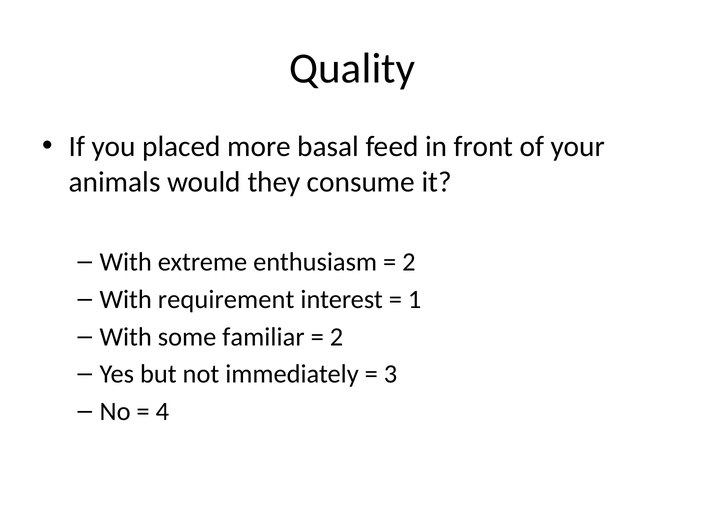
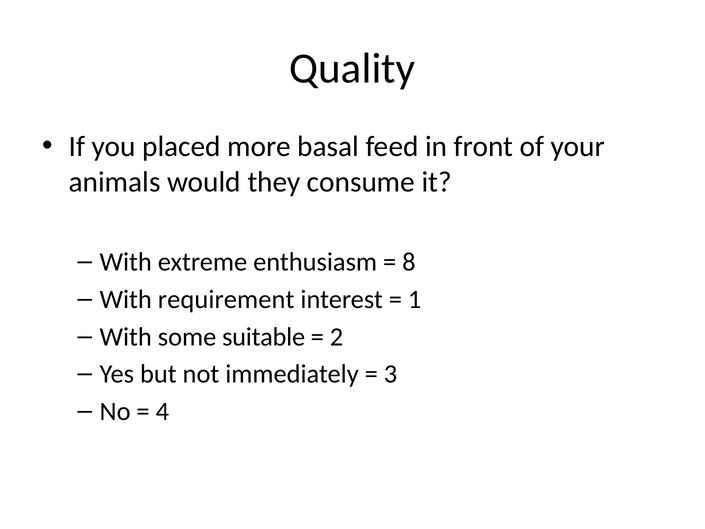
2 at (409, 262): 2 -> 8
familiar: familiar -> suitable
